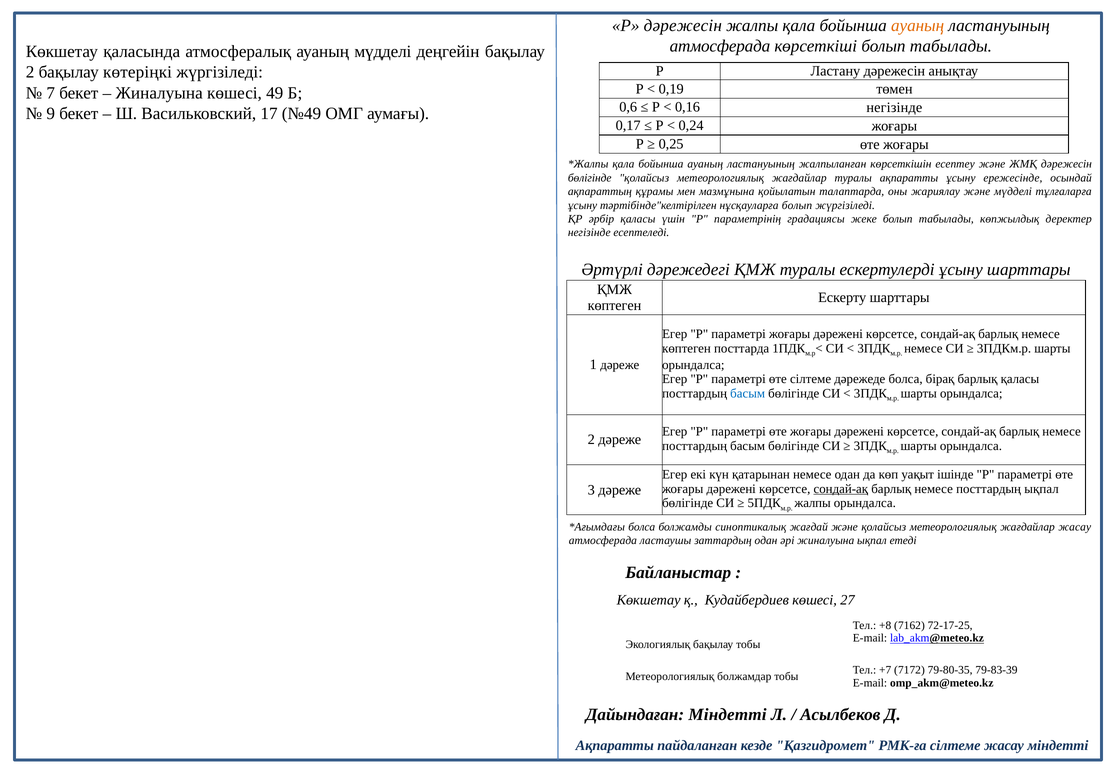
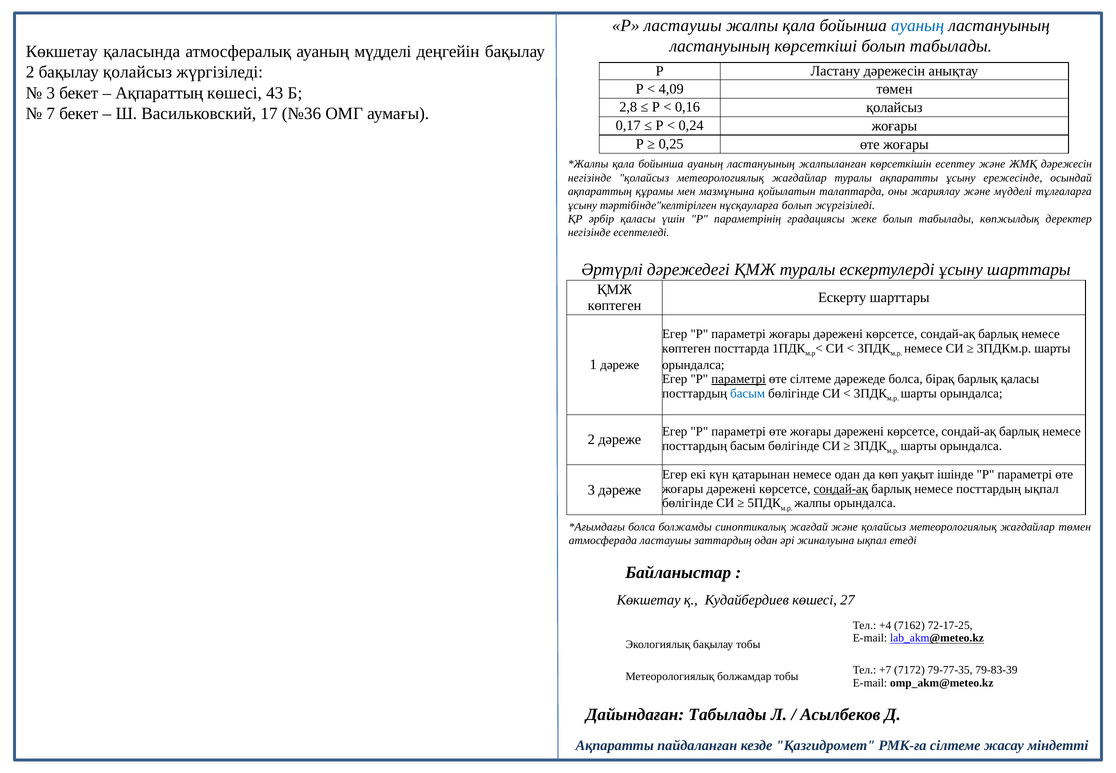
Р дәрежесін: дәрежесін -> ластаушы
ауаның at (918, 26) colour: orange -> blue
атмосферада at (720, 46): атмосферада -> ластануының
бақылау көтеріңкі: көтеріңкі -> қолайсыз
0,19: 0,19 -> 4,09
7 at (51, 93): 7 -> 3
Жиналуына at (159, 93): Жиналуына -> Ақпараттың
49: 49 -> 43
0,6: 0,6 -> 2,8
0,16 негізінде: негізінде -> қолайсыз
9: 9 -> 7
№49: №49 -> №36
бөлігінде at (590, 178): бөлігінде -> негізінде
параметрі at (739, 379) underline: none -> present
жағдайлар жасау: жасау -> төмен
+8: +8 -> +4
79-80-35: 79-80-35 -> 79-77-35
Дайындаған Міндетті: Міндетті -> Табылады
